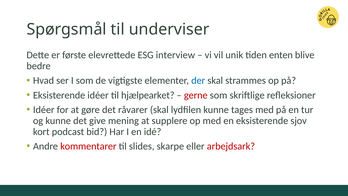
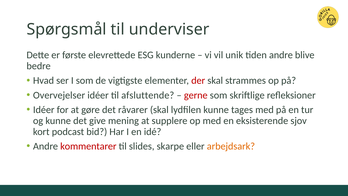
interview: interview -> kunderne
tiden enten: enten -> andre
der colour: blue -> red
Eksisterende at (59, 95): Eksisterende -> Overvejelser
hjælpearket: hjælpearket -> afsluttende
arbejdsark colour: red -> orange
